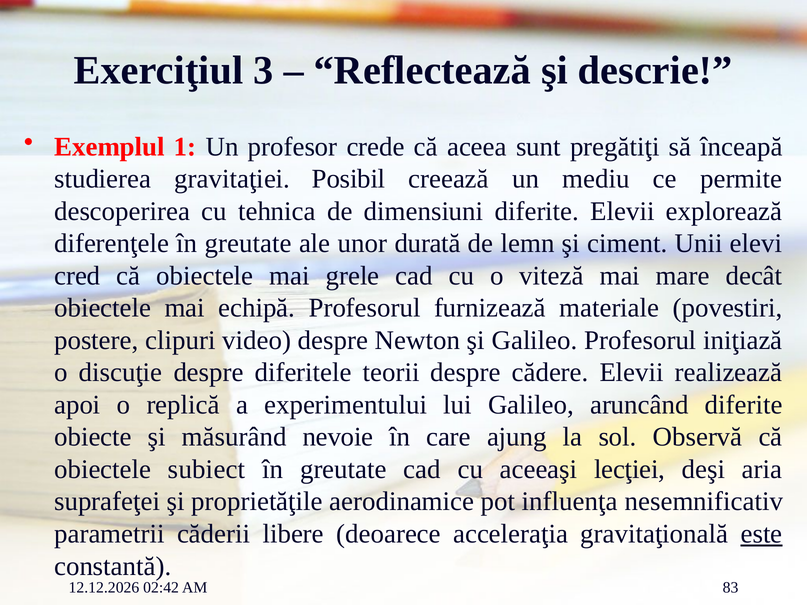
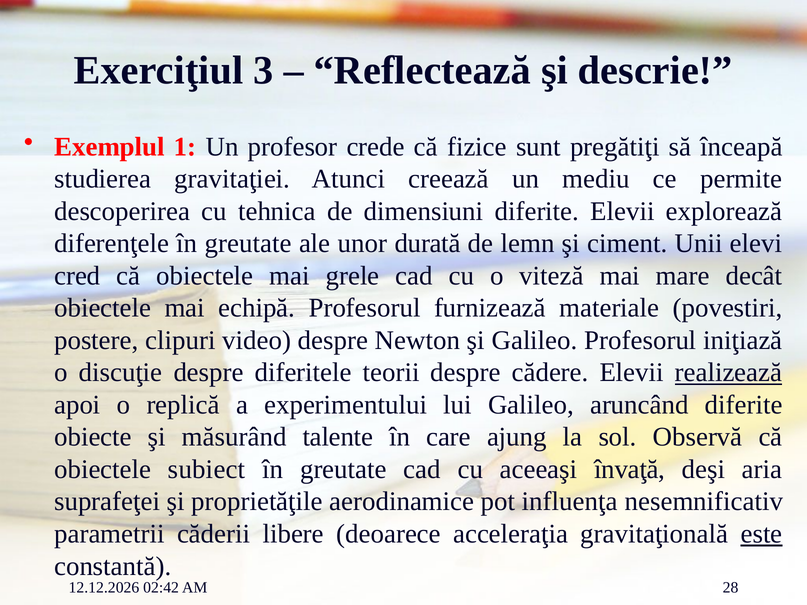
aceea: aceea -> fizice
Posibil: Posibil -> Atunci
realizează underline: none -> present
nevoie: nevoie -> talente
lecţiei: lecţiei -> învaţă
83: 83 -> 28
